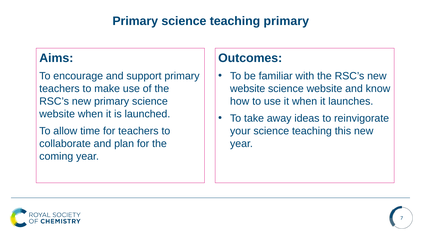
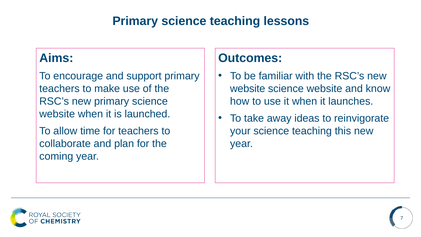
teaching primary: primary -> lessons
